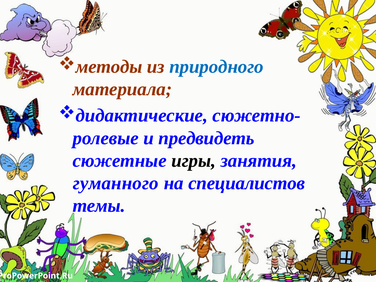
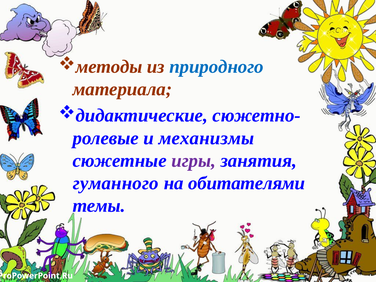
предвидеть: предвидеть -> механизмы
игры colour: black -> purple
специалистов: специалистов -> обитателями
